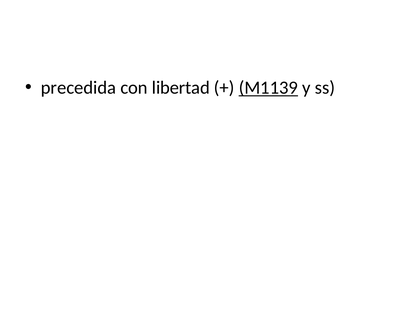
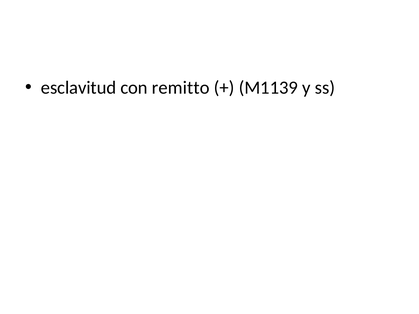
precedida: precedida -> esclavitud
libertad: libertad -> remitto
M1139 underline: present -> none
